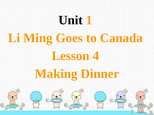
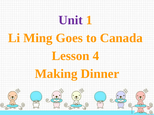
Unit colour: black -> purple
